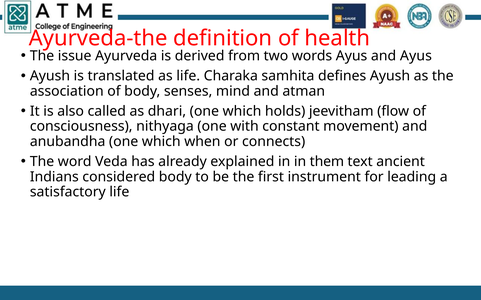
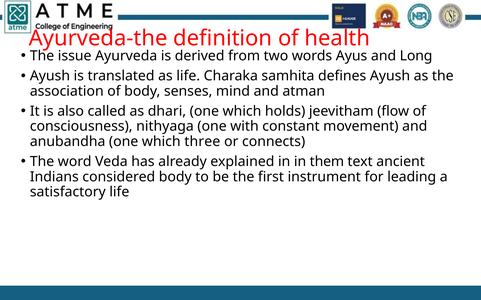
and Ayus: Ayus -> Long
when: when -> three
